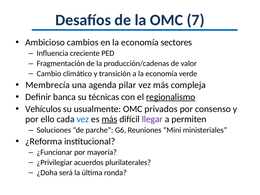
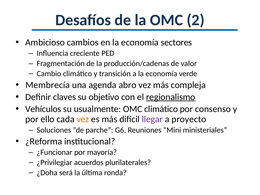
7: 7 -> 2
pilar: pilar -> abro
banca: banca -> claves
técnicas: técnicas -> objetivo
OMC privados: privados -> climático
vez at (83, 119) colour: blue -> orange
más at (109, 119) underline: present -> none
permiten: permiten -> proyecto
